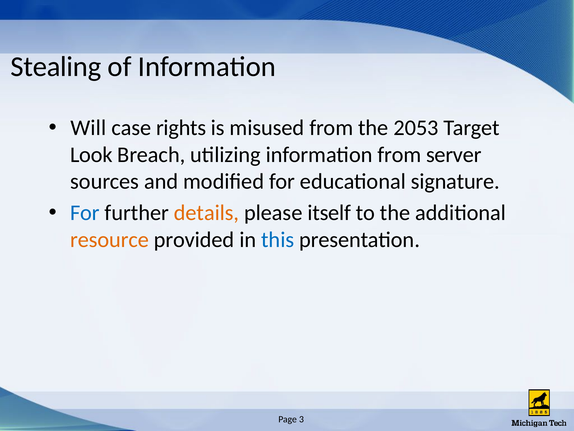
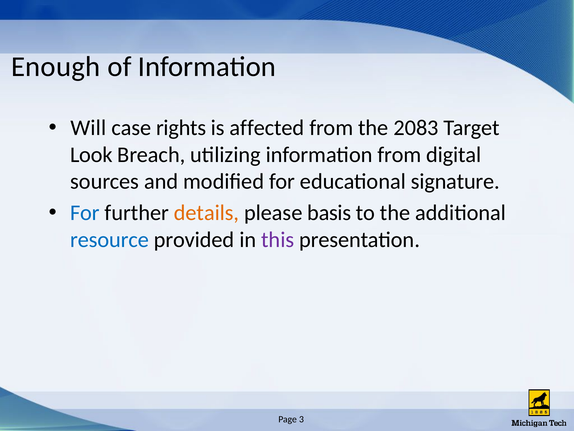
Stealing: Stealing -> Enough
misused: misused -> affected
2053: 2053 -> 2083
server: server -> digital
itself: itself -> basis
resource colour: orange -> blue
this colour: blue -> purple
